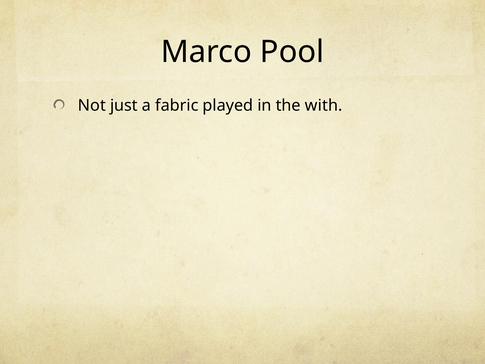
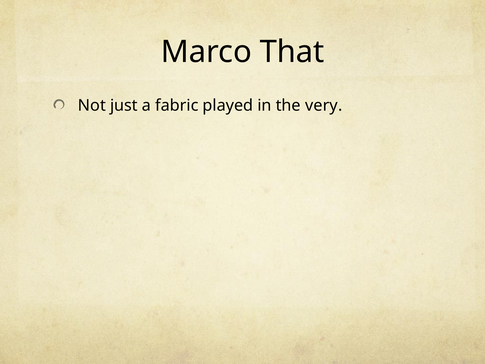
Pool: Pool -> That
with: with -> very
